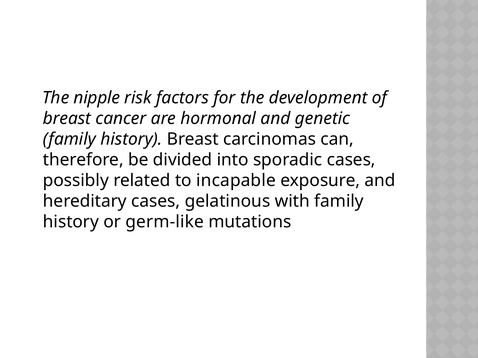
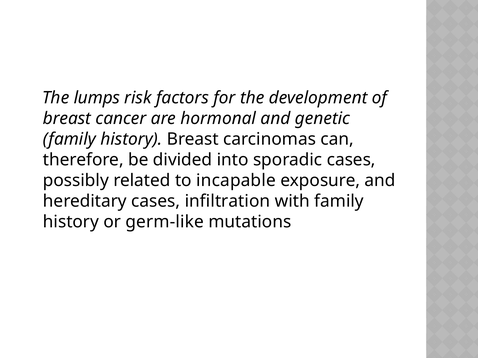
nipple: nipple -> lumps
gelatinous: gelatinous -> infiltration
